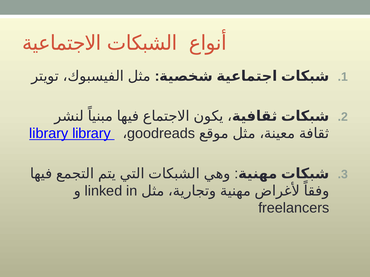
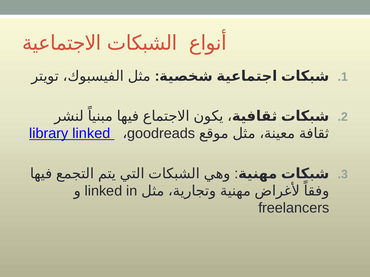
library library: library -> linked
